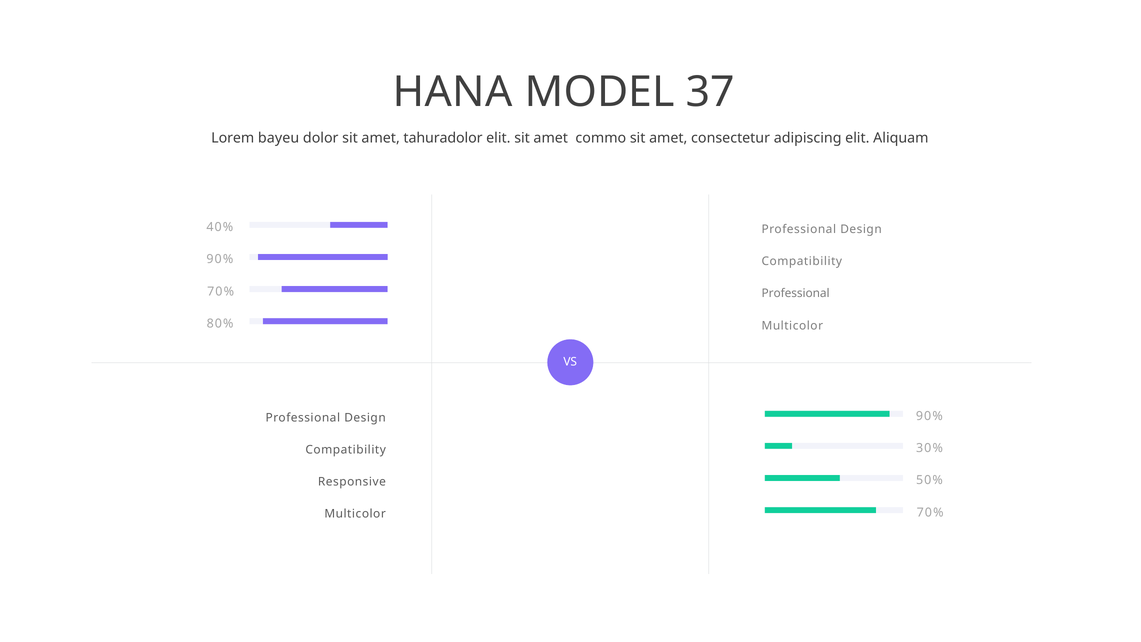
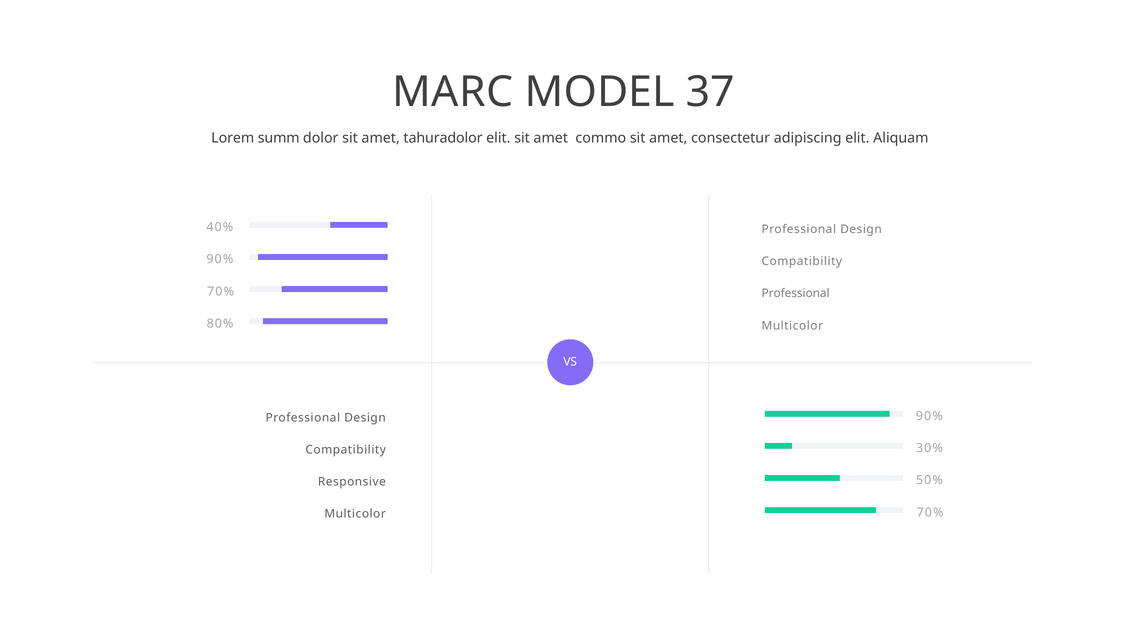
HANA: HANA -> MARC
bayeu: bayeu -> summ
